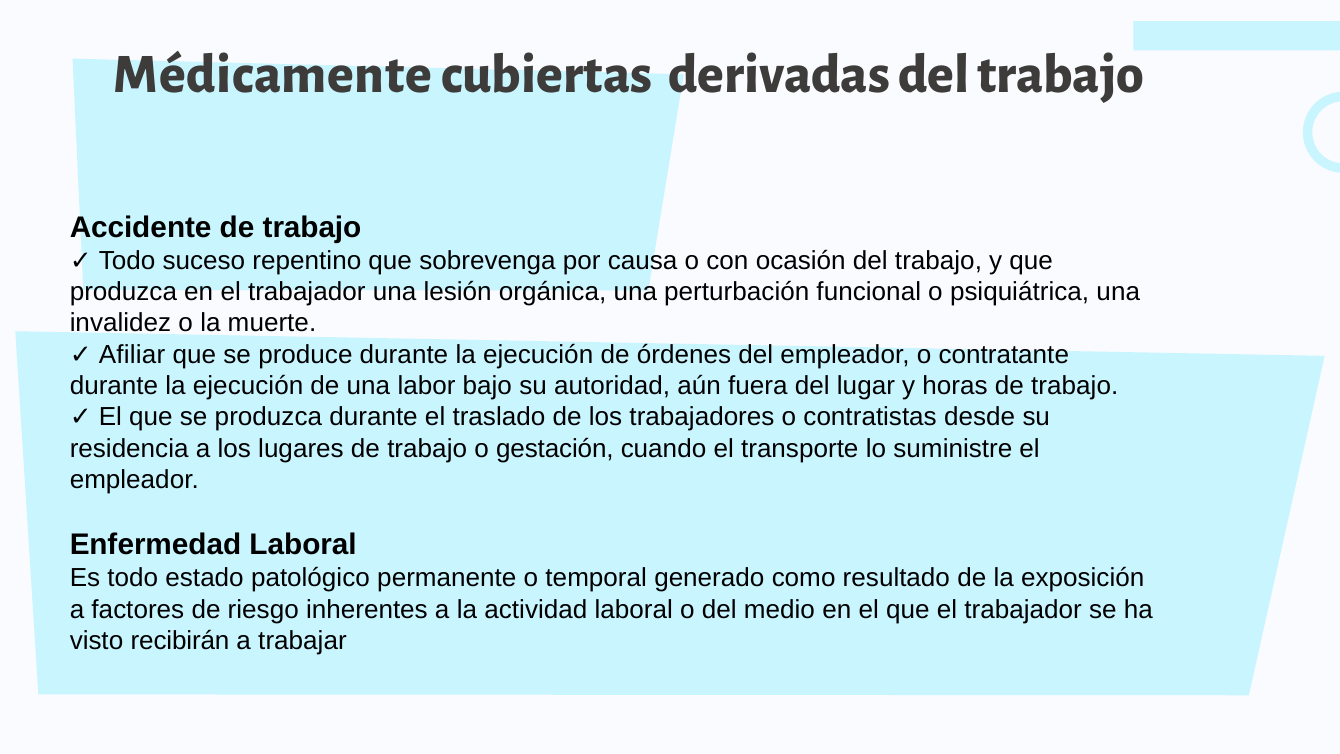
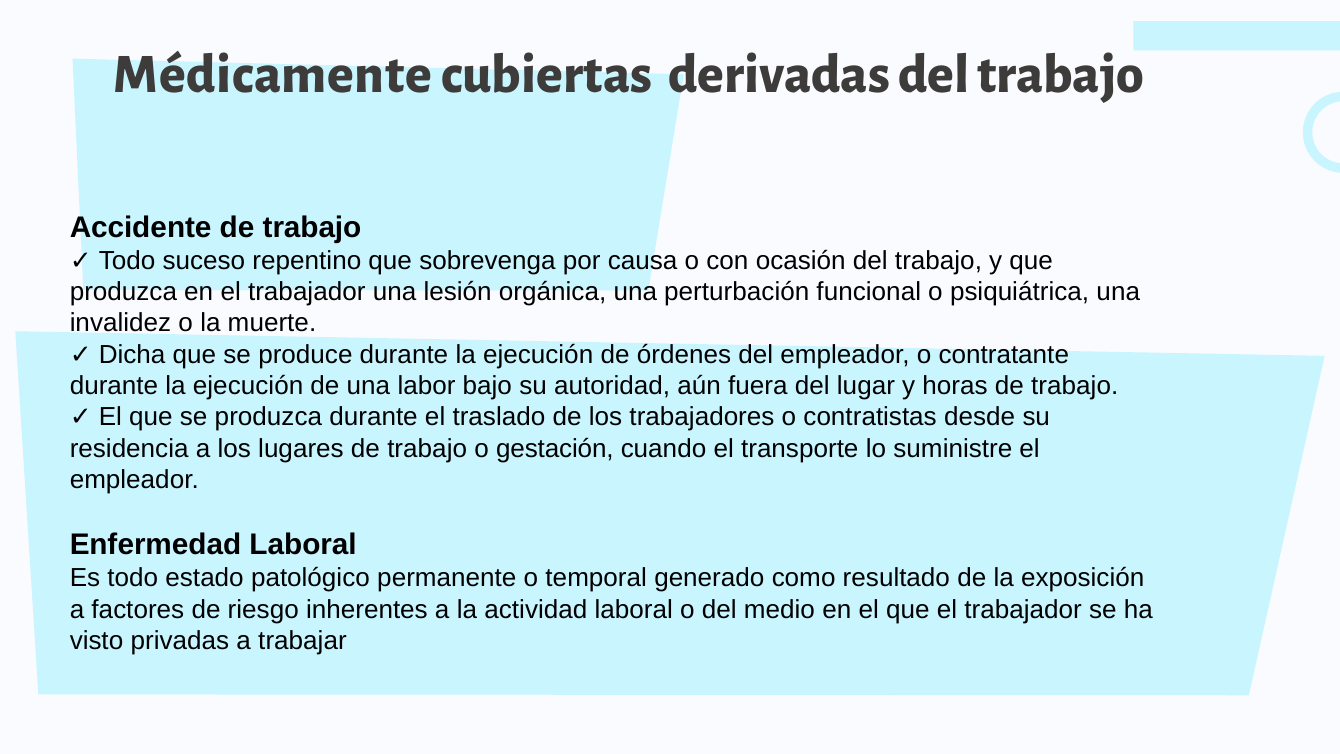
Afiliar: Afiliar -> Dicha
recibirán: recibirán -> privadas
